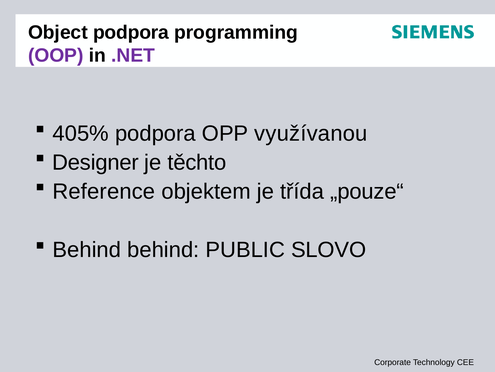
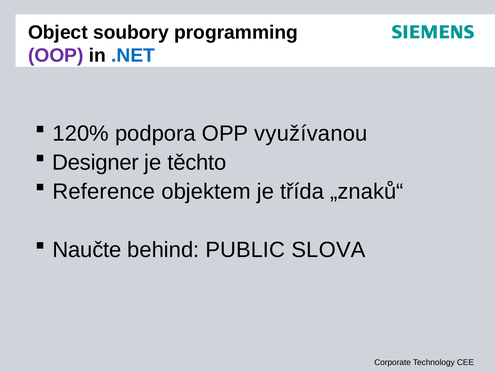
Object podpora: podpora -> soubory
.NET colour: purple -> blue
405%: 405% -> 120%
„pouze“: „pouze“ -> „znaků“
Behind at (87, 249): Behind -> Naučte
SLOVO: SLOVO -> SLOVA
